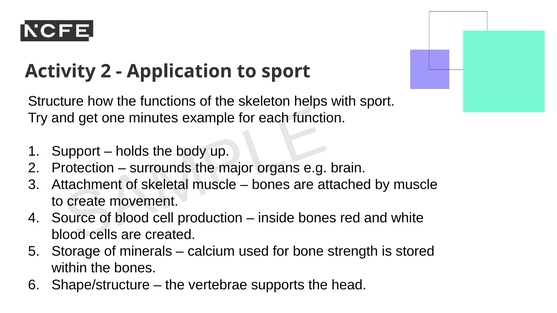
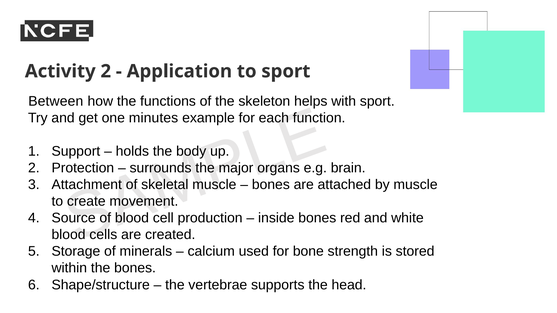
Structure: Structure -> Between
